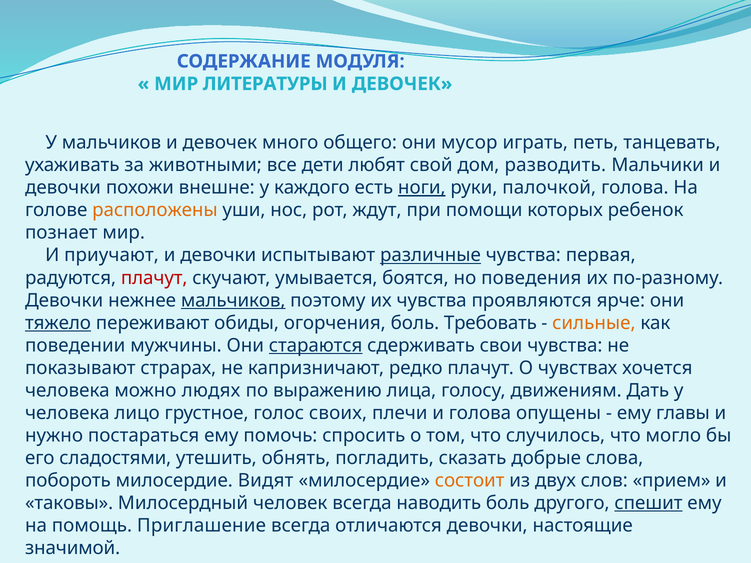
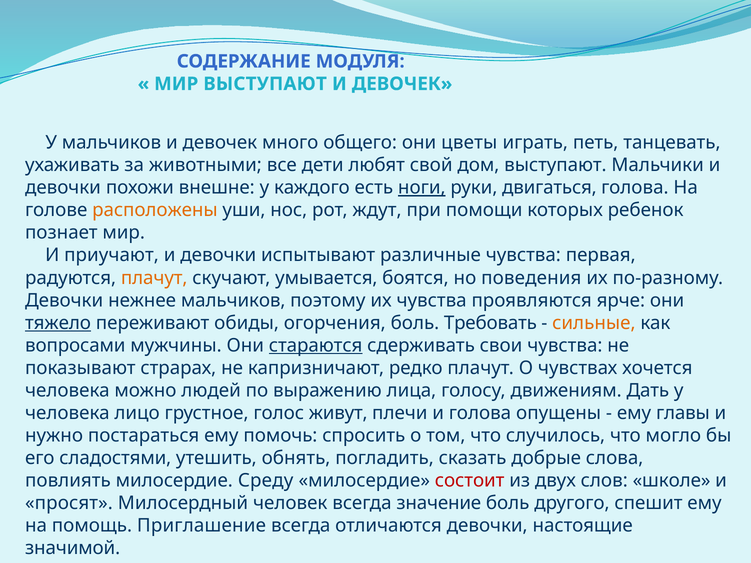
МИР ЛИТЕРАТУРЫ: ЛИТЕРАТУРЫ -> ВЫСТУПАЮТ
мусор: мусор -> цветы
дом разводить: разводить -> выступают
палочкой: палочкой -> двигаться
различные underline: present -> none
плачут at (154, 278) colour: red -> orange
мальчиков at (233, 300) underline: present -> none
поведении: поведении -> вопросами
людях: людях -> людей
своих: своих -> живут
побороть: побороть -> повлиять
Видят: Видят -> Среду
состоит colour: orange -> red
прием: прием -> школе
таковы: таковы -> просят
наводить: наводить -> значение
спешит underline: present -> none
